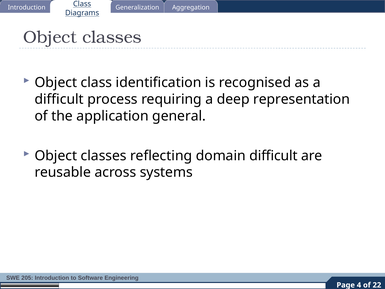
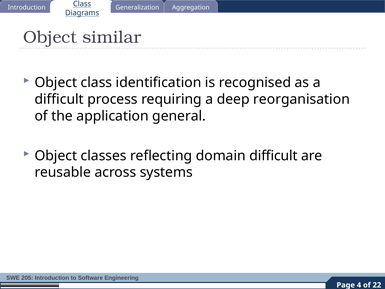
classes at (112, 37): classes -> similar
representation: representation -> reorganisation
